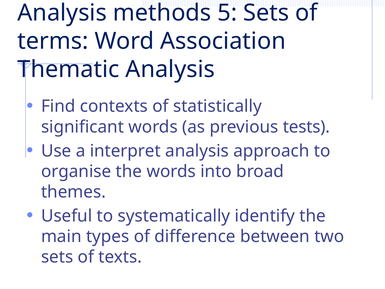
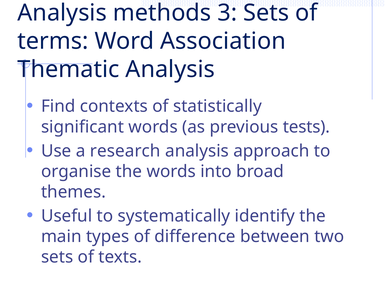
5: 5 -> 3
interpret: interpret -> research
